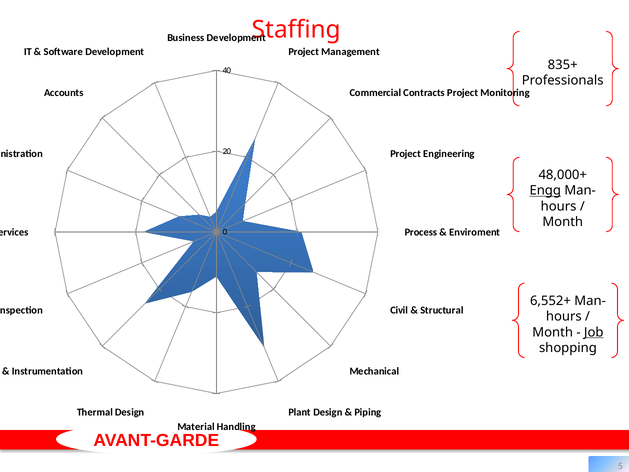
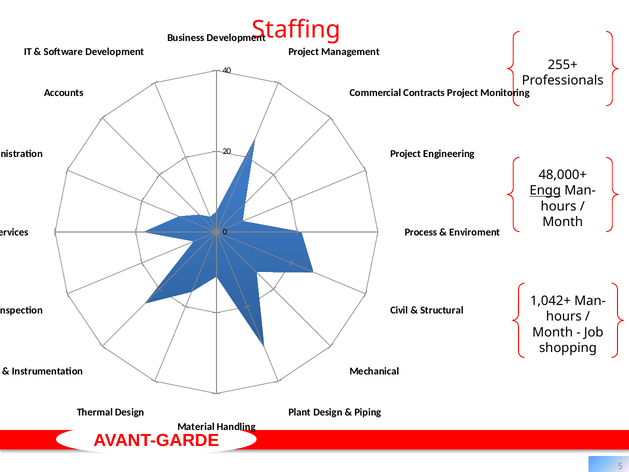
835+: 835+ -> 255+
6,552+: 6,552+ -> 1,042+
Job underline: present -> none
